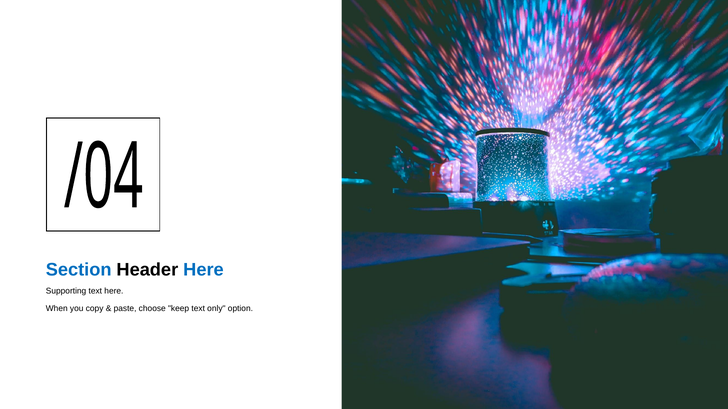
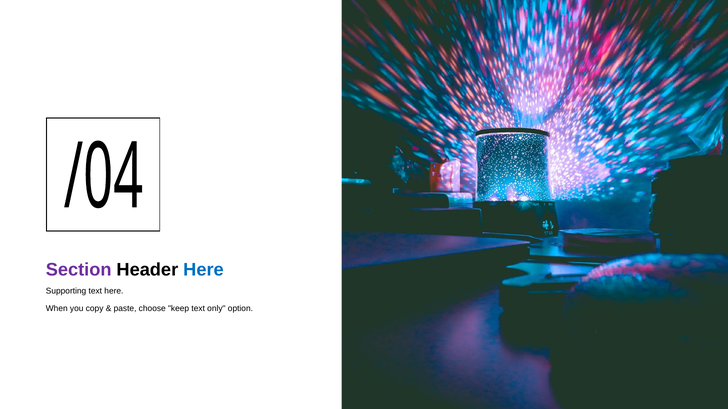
Section colour: blue -> purple
